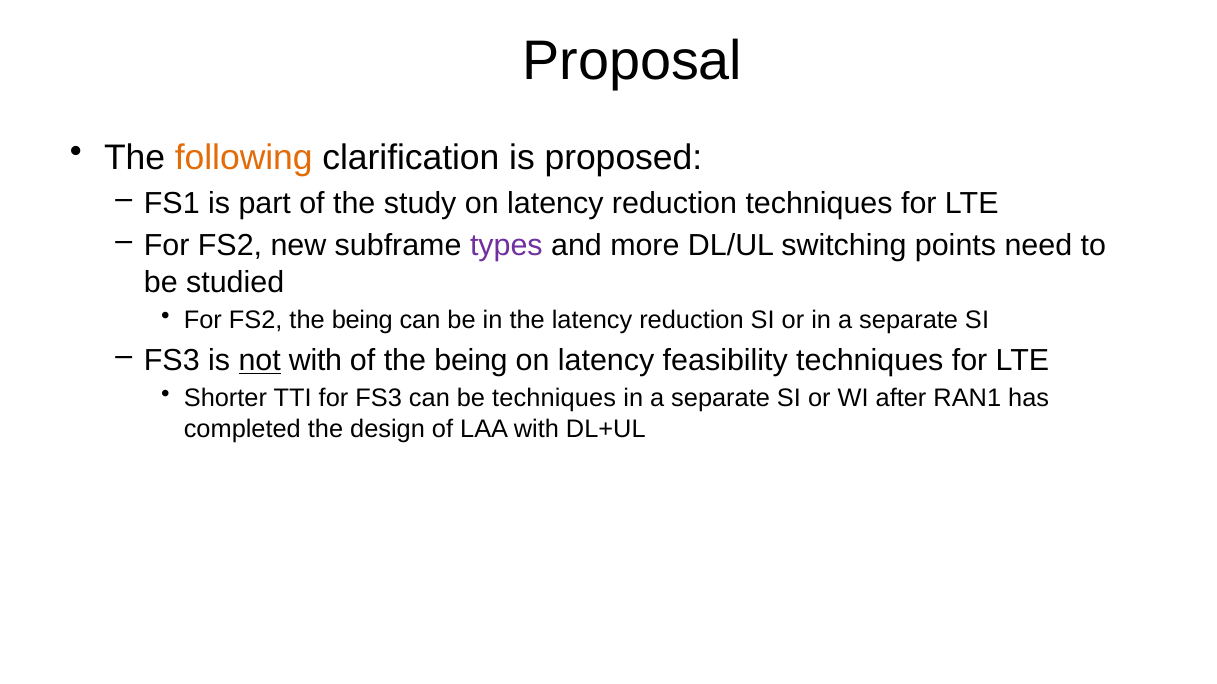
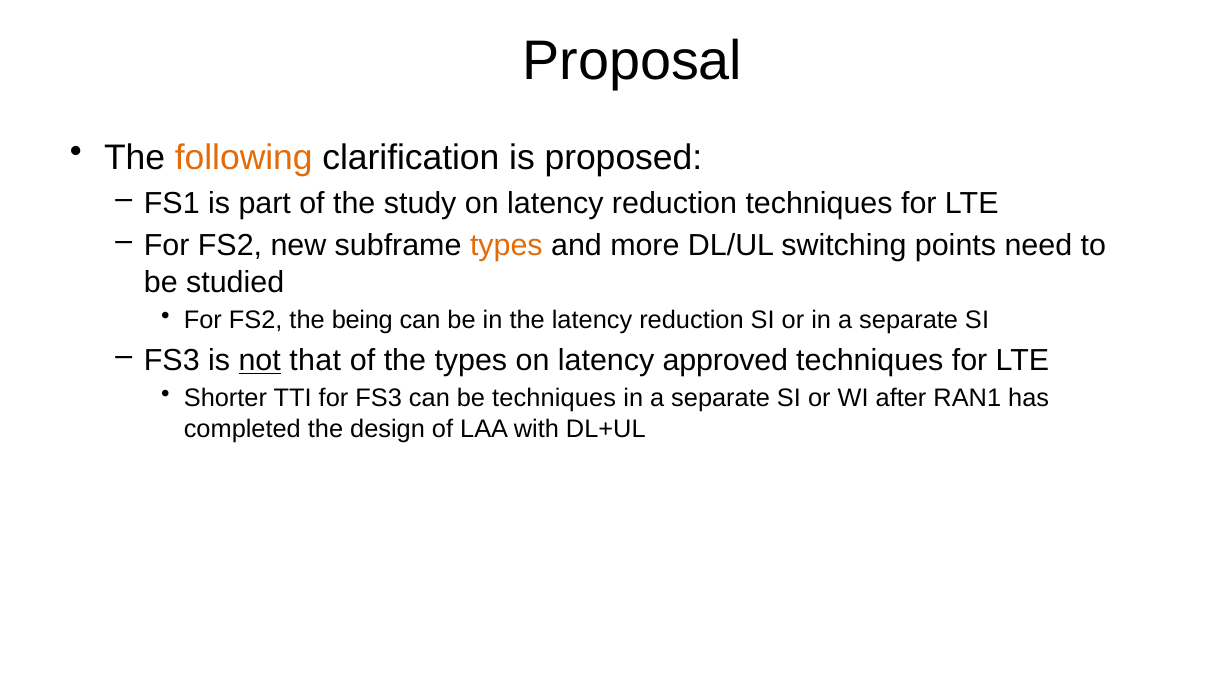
types at (506, 246) colour: purple -> orange
not with: with -> that
of the being: being -> types
feasibility: feasibility -> approved
